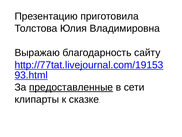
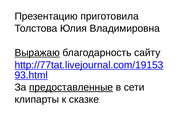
Выражаю underline: none -> present
